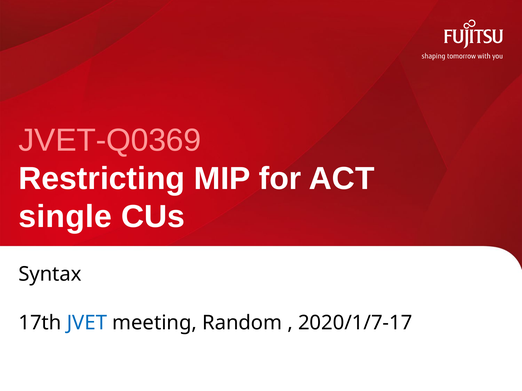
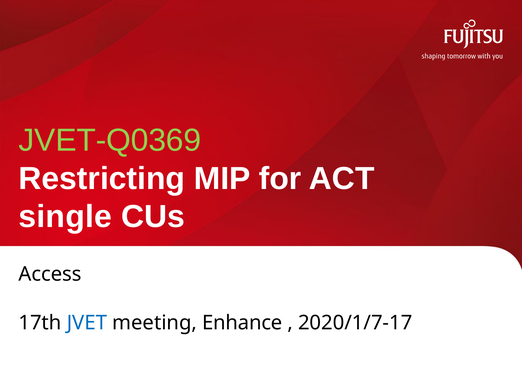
JVET-Q0369 colour: pink -> light green
Syntax: Syntax -> Access
Random: Random -> Enhance
